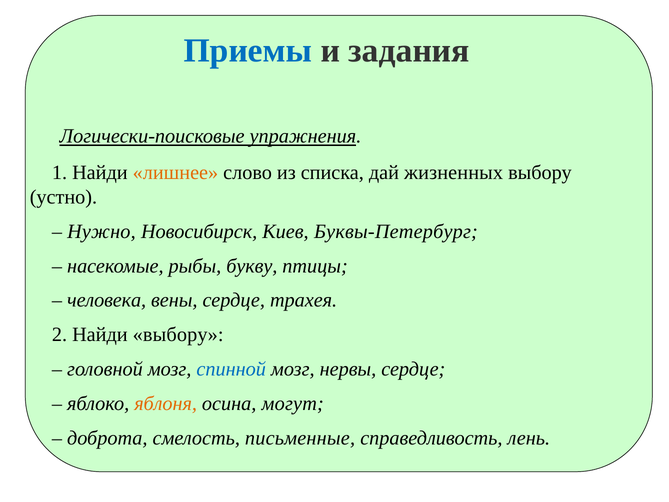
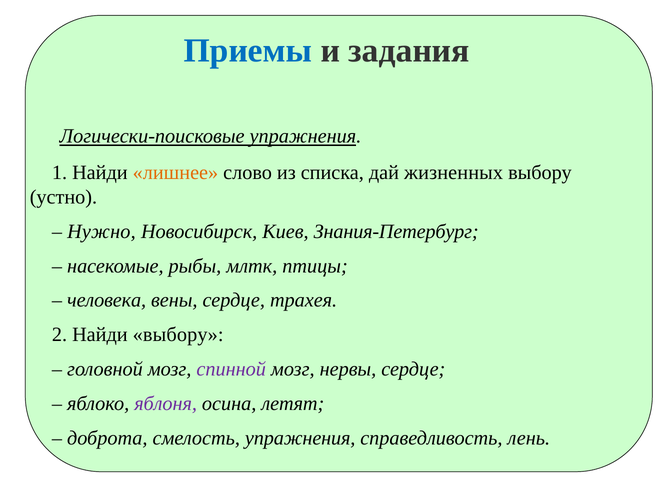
Буквы-Петербург: Буквы-Петербург -> Знания-Петербург
букву: букву -> млтк
спинной colour: blue -> purple
яблоня colour: orange -> purple
могут: могут -> летят
смелость письменные: письменные -> упражнения
